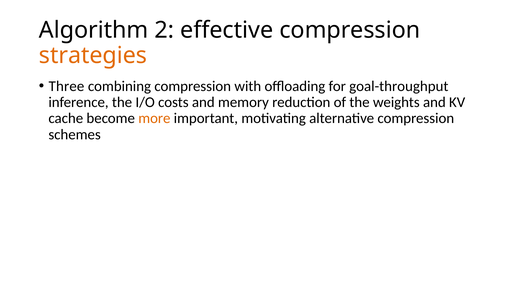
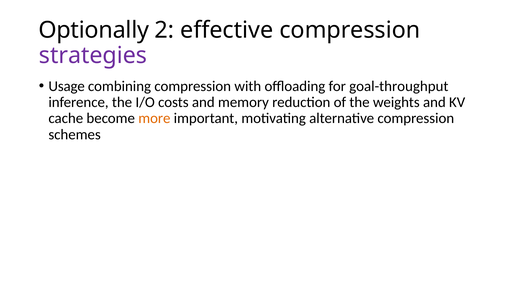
Algorithm: Algorithm -> Optionally
strategies colour: orange -> purple
Three: Three -> Usage
